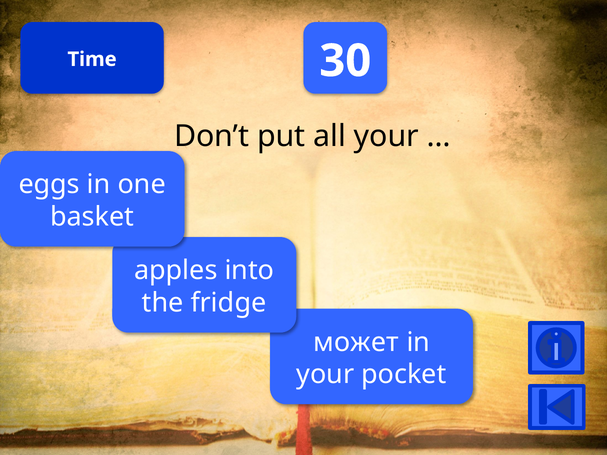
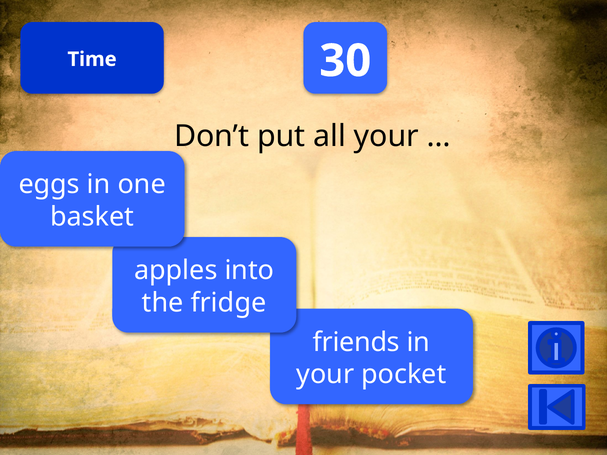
может: может -> friends
